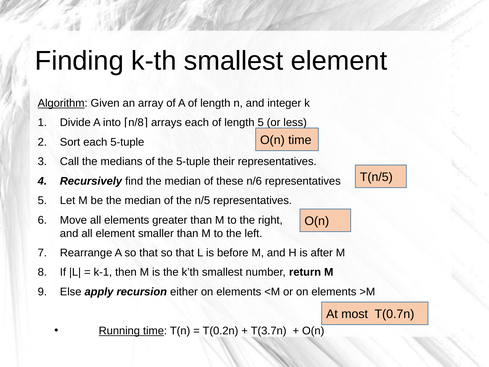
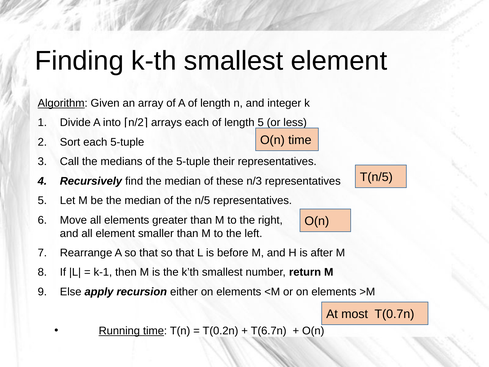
n/8: n/8 -> n/2
n/6: n/6 -> n/3
T(3.7n: T(3.7n -> T(6.7n
